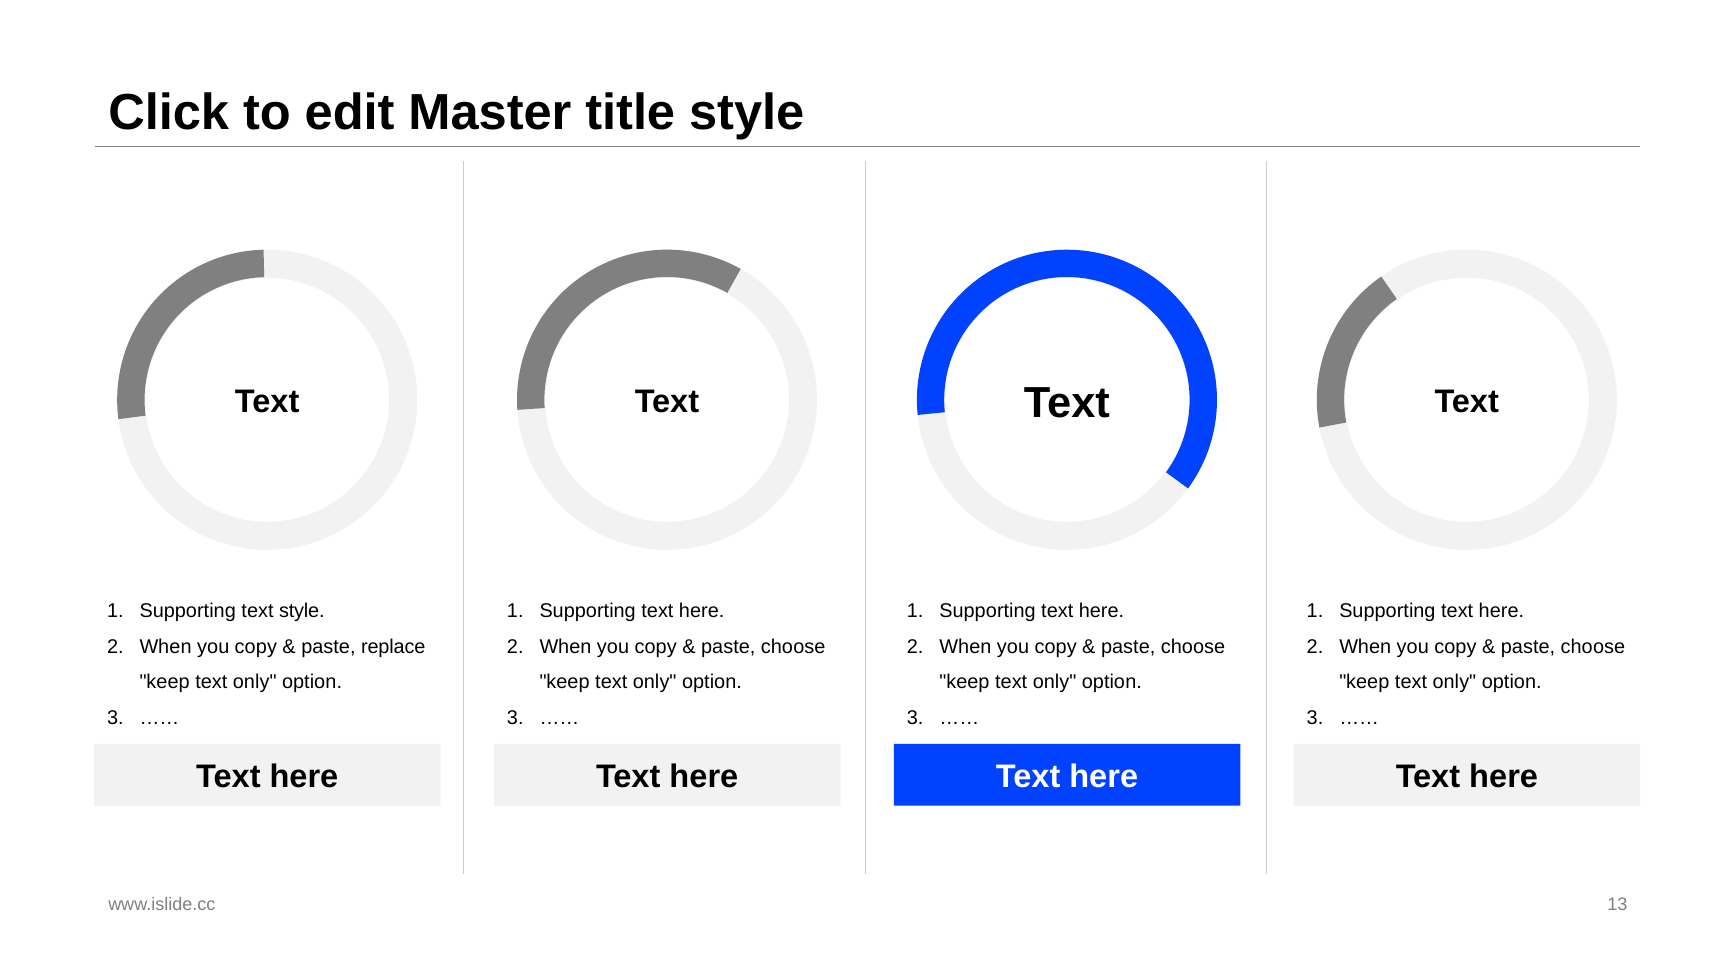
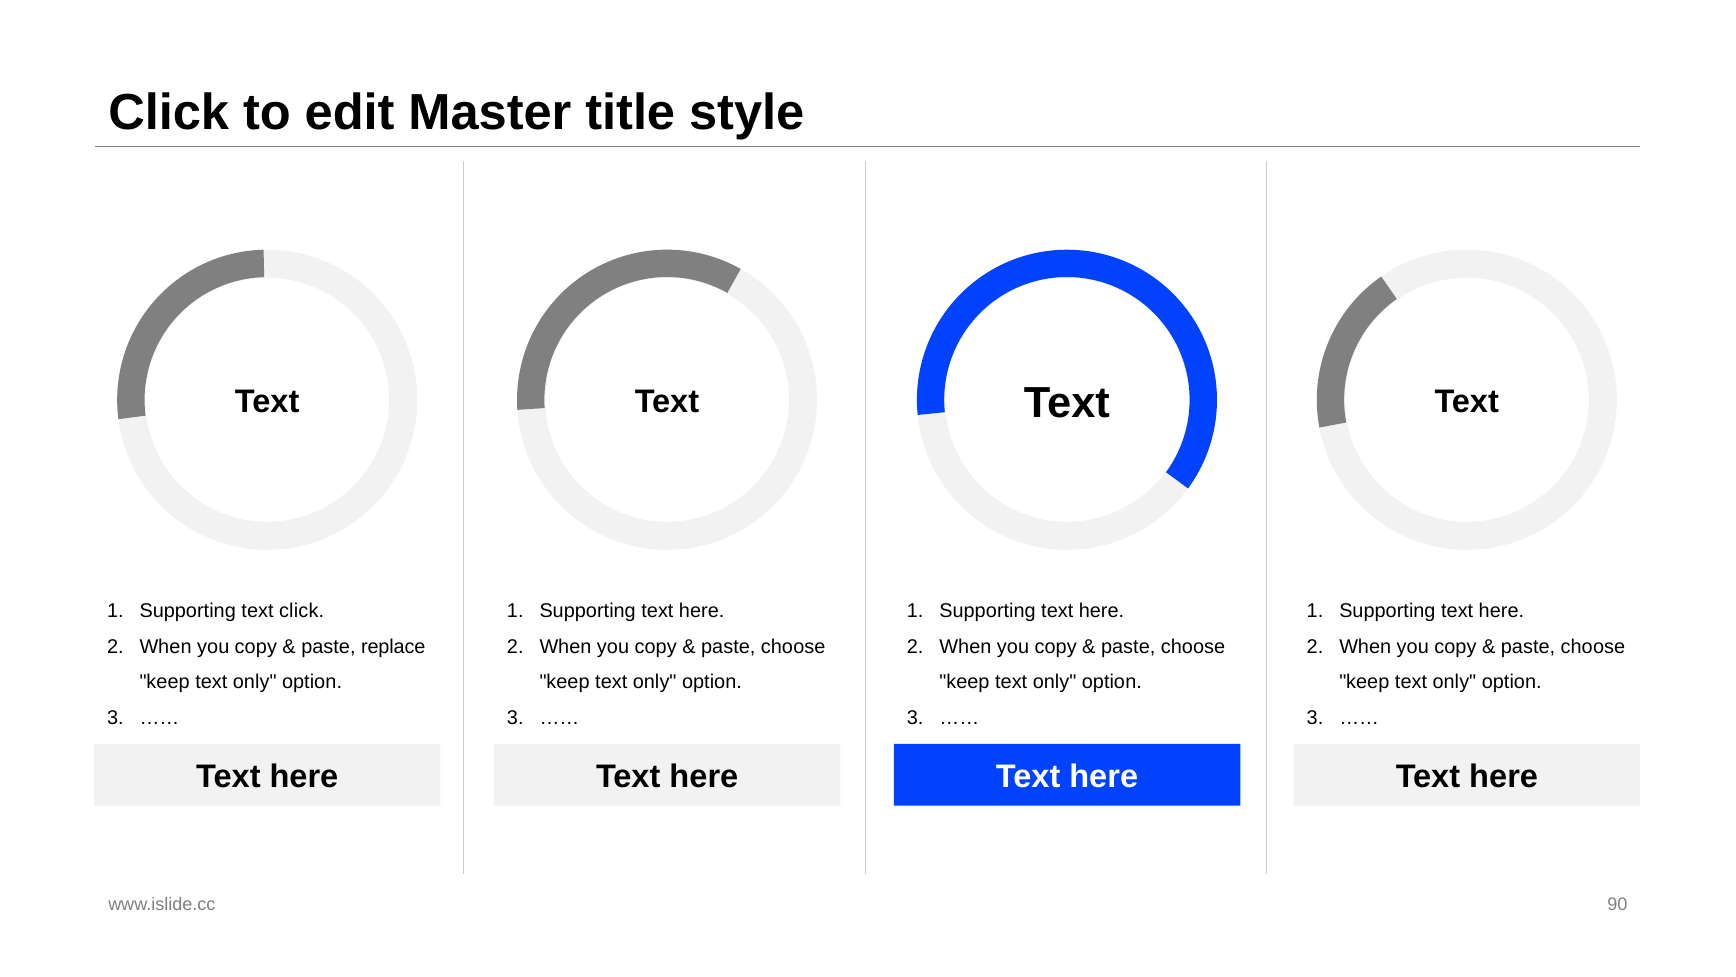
text style: style -> click
13: 13 -> 90
